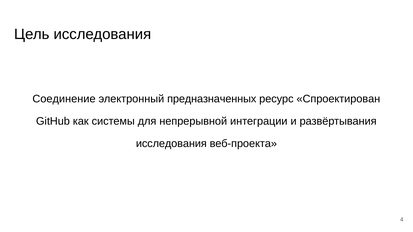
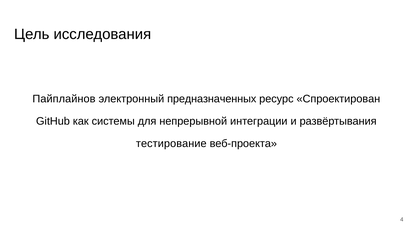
Соединение: Соединение -> Пайплайнов
исследования at (171, 144): исследования -> тестирование
